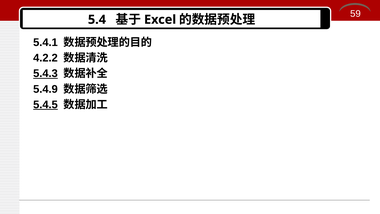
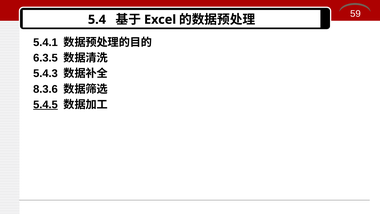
4.2.2: 4.2.2 -> 6.3.5
5.4.3 underline: present -> none
5.4.9: 5.4.9 -> 8.3.6
